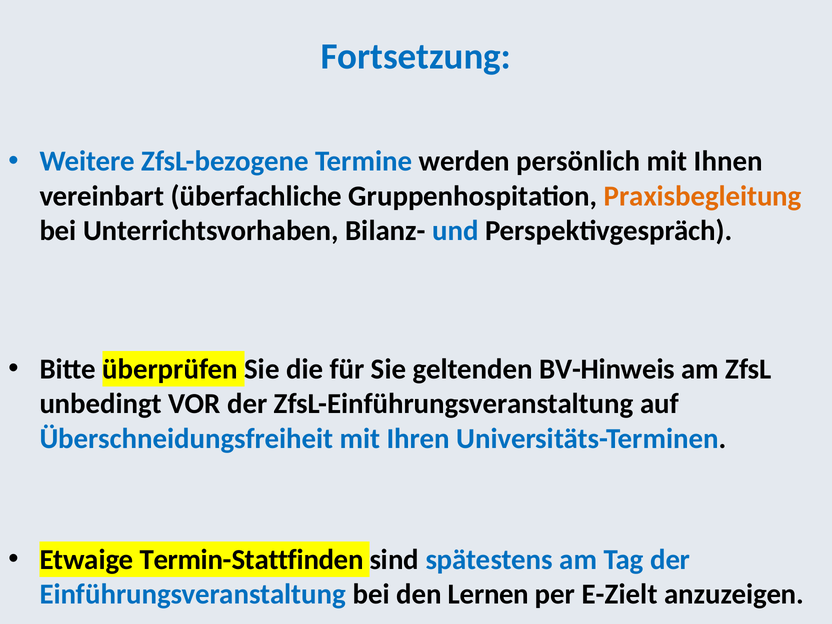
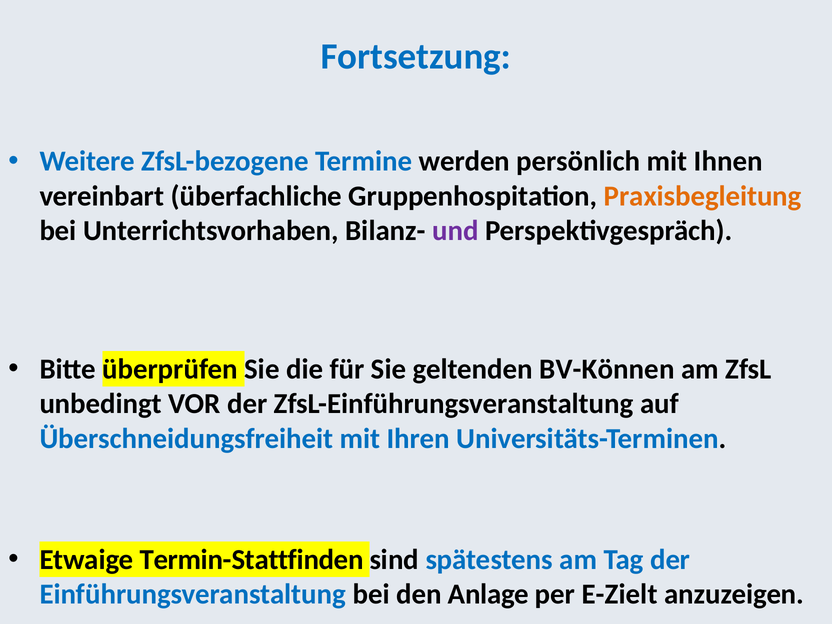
und colour: blue -> purple
BV-Hinweis: BV-Hinweis -> BV-Können
Lernen: Lernen -> Anlage
